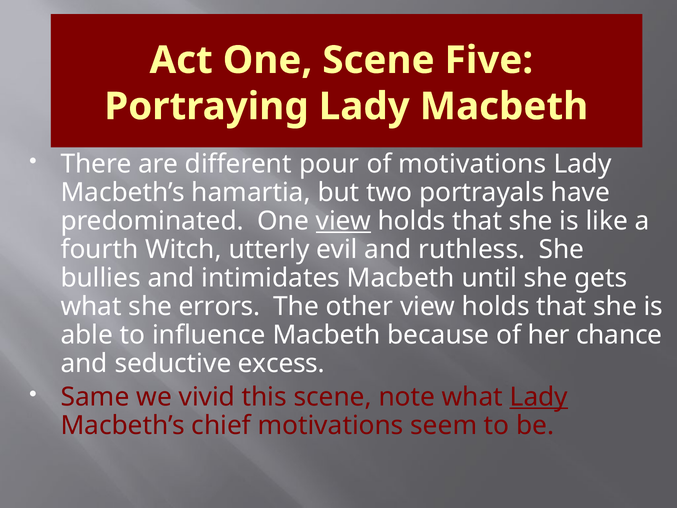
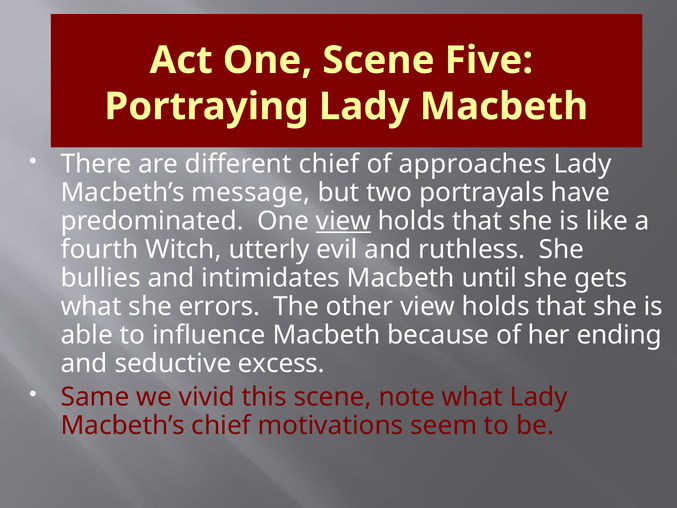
different pour: pour -> chief
of motivations: motivations -> approaches
hamartia: hamartia -> message
chance: chance -> ending
Lady at (539, 397) underline: present -> none
